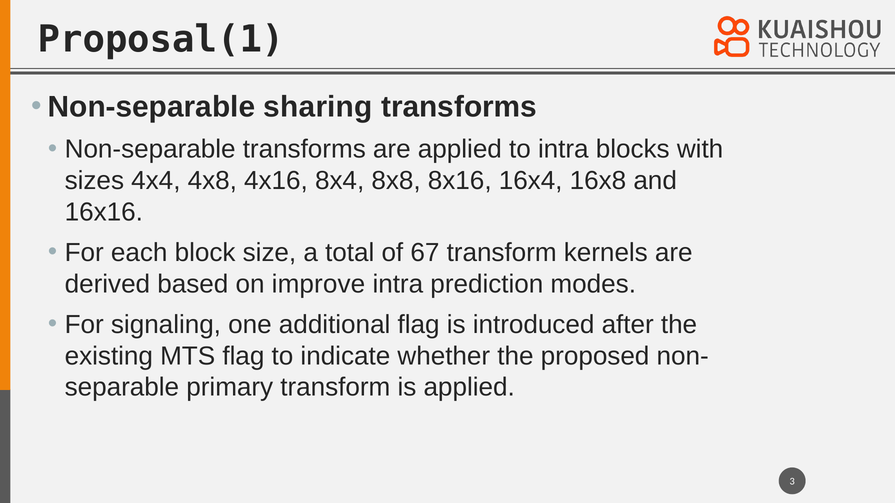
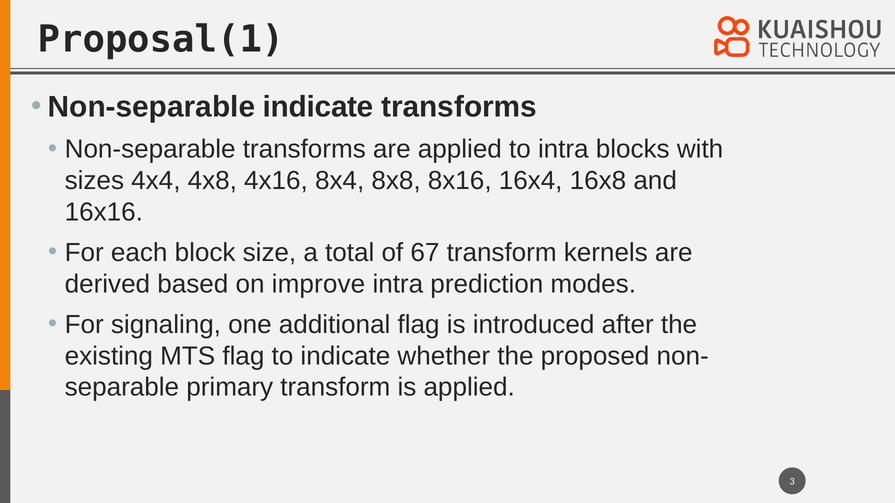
Non-separable sharing: sharing -> indicate
